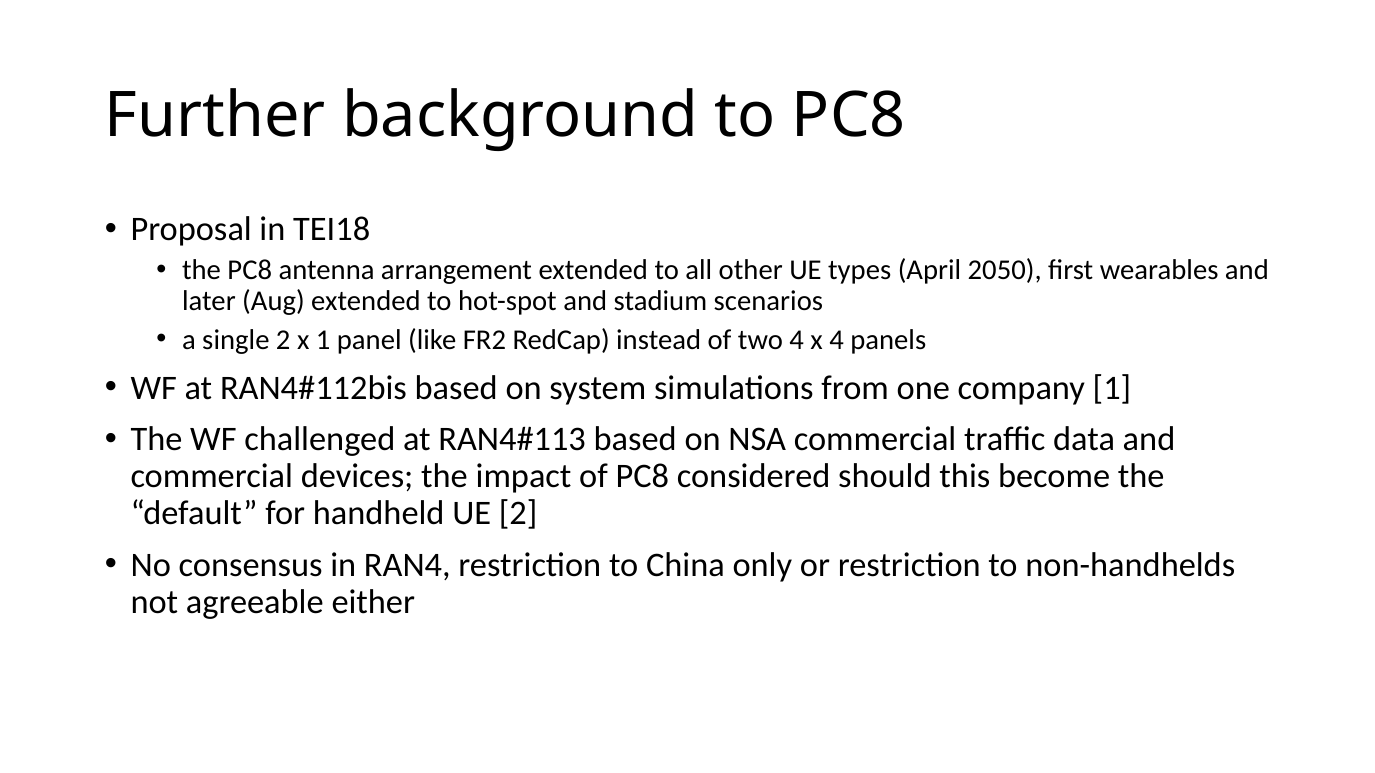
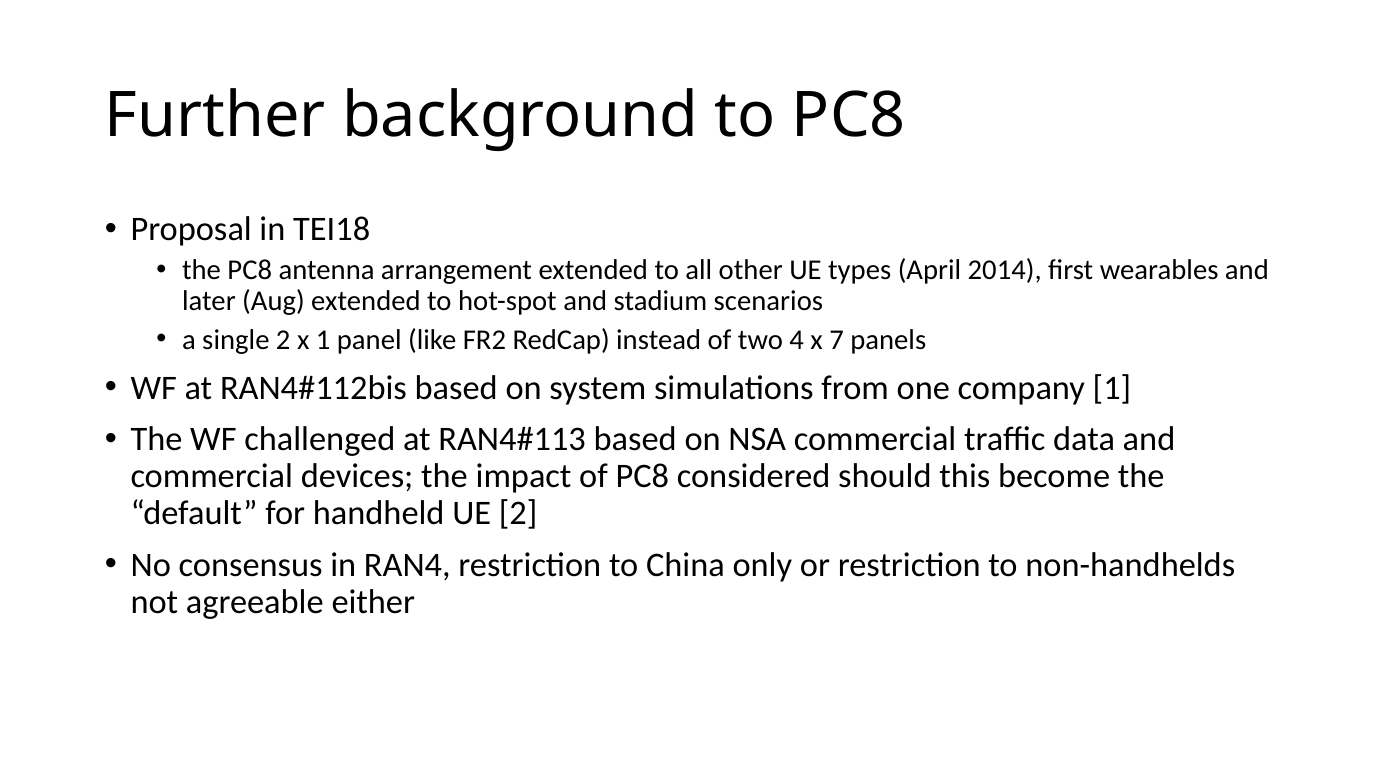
2050: 2050 -> 2014
x 4: 4 -> 7
